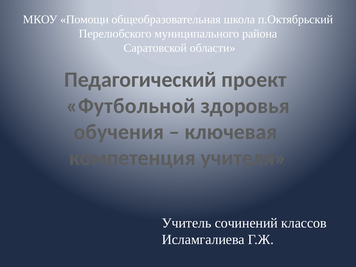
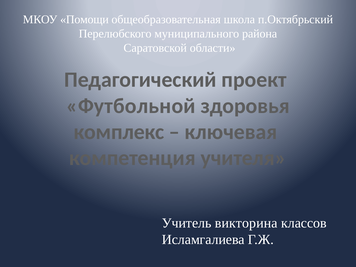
обучения: обучения -> комплекс
сочинений: сочинений -> викторина
